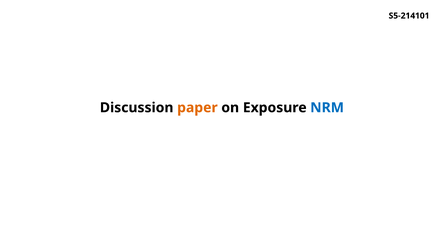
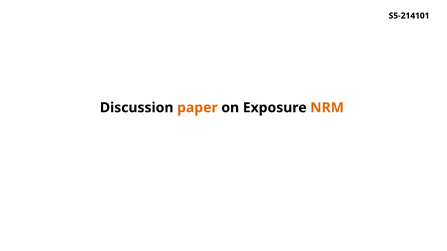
NRM colour: blue -> orange
